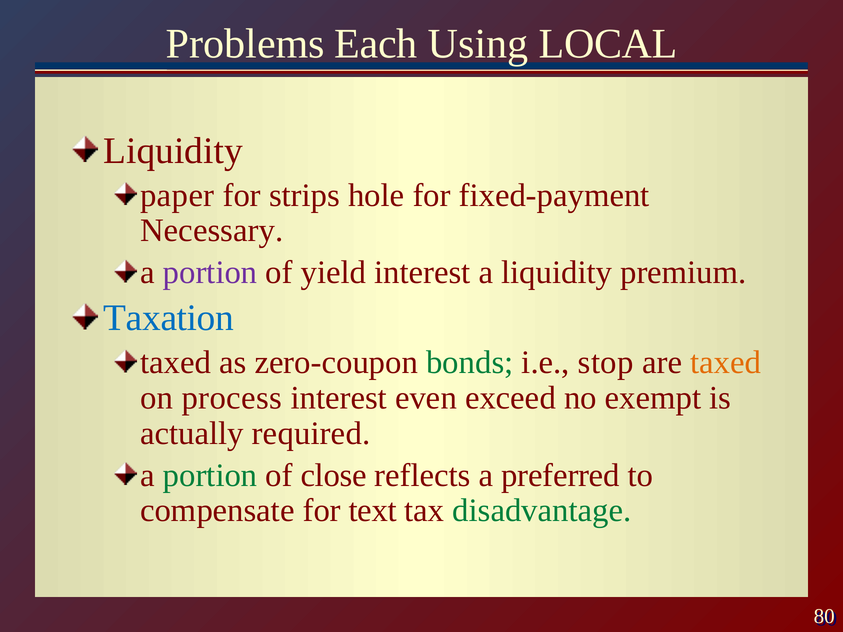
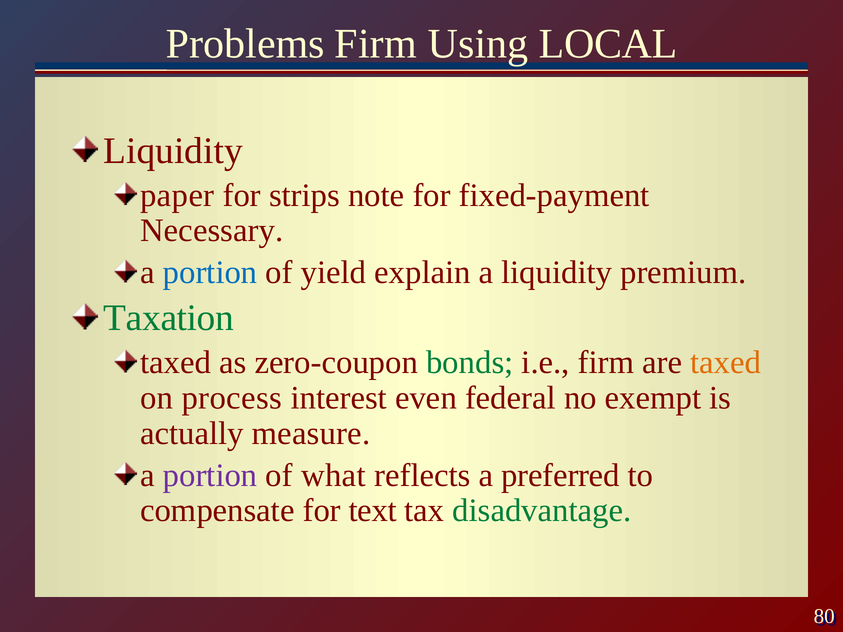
Problems Each: Each -> Firm
hole: hole -> note
portion at (210, 273) colour: purple -> blue
yield interest: interest -> explain
Taxation colour: blue -> green
i.e stop: stop -> firm
exceed: exceed -> federal
required: required -> measure
portion at (210, 475) colour: green -> purple
close: close -> what
